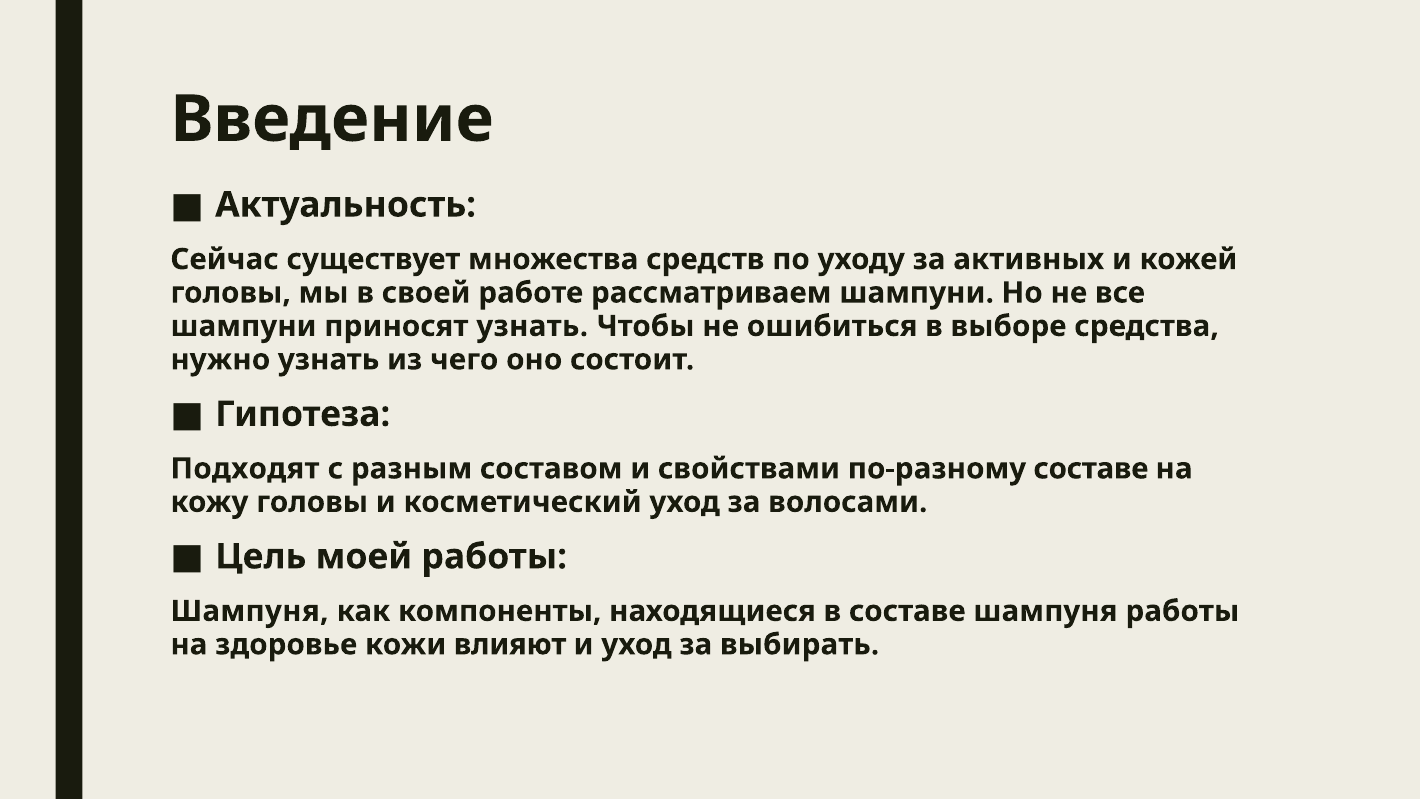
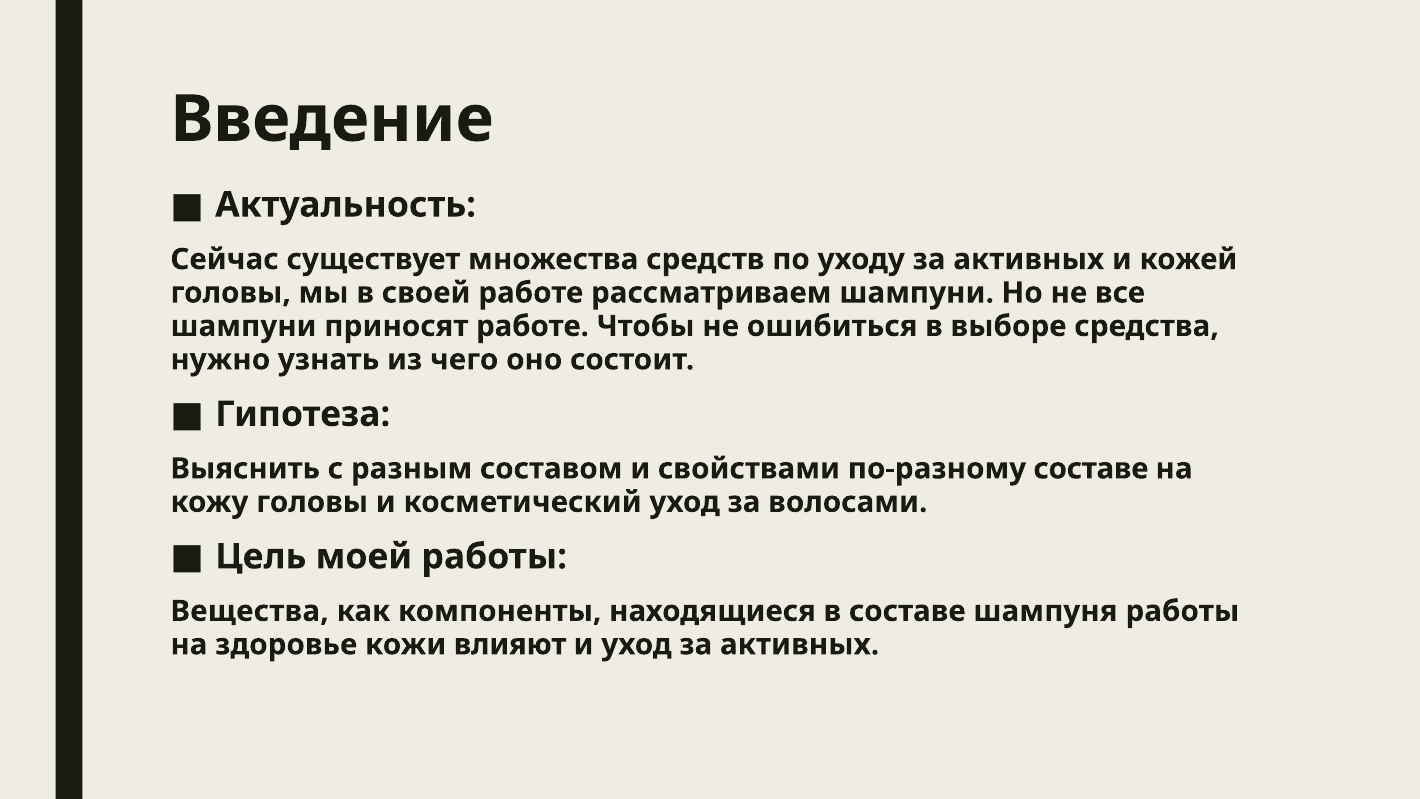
приносят узнать: узнать -> работе
Подходят: Подходят -> Выяснить
Шампуня at (250, 611): Шампуня -> Вещества
уход за выбирать: выбирать -> активных
